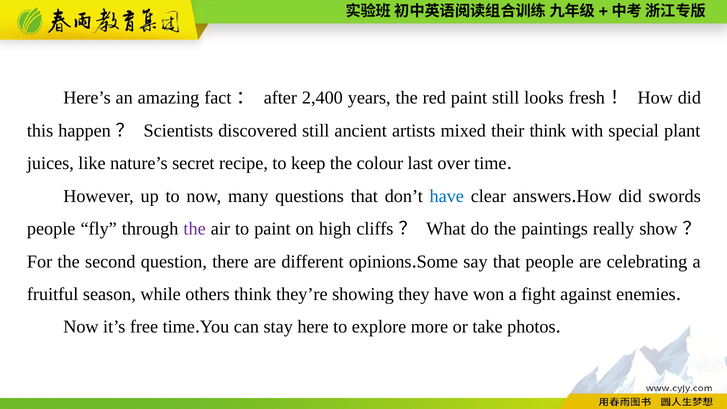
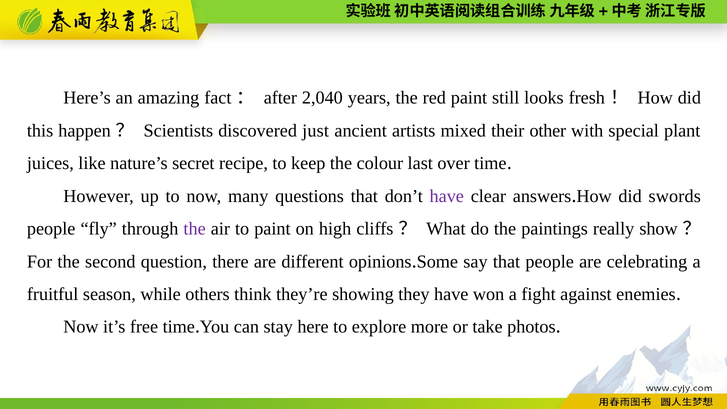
2,400: 2,400 -> 2,040
discovered still: still -> just
their think: think -> other
have at (447, 196) colour: blue -> purple
